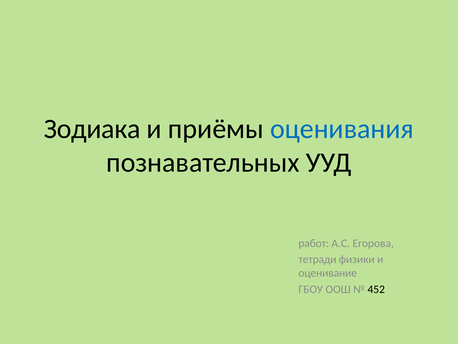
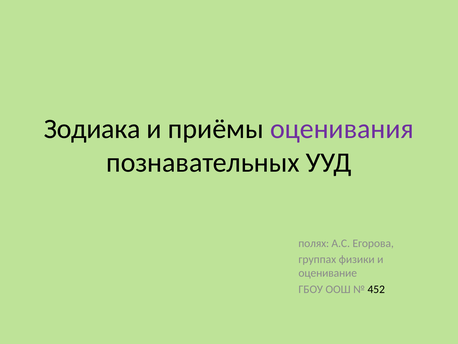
оценивания colour: blue -> purple
работ: работ -> полях
тетради: тетради -> группах
